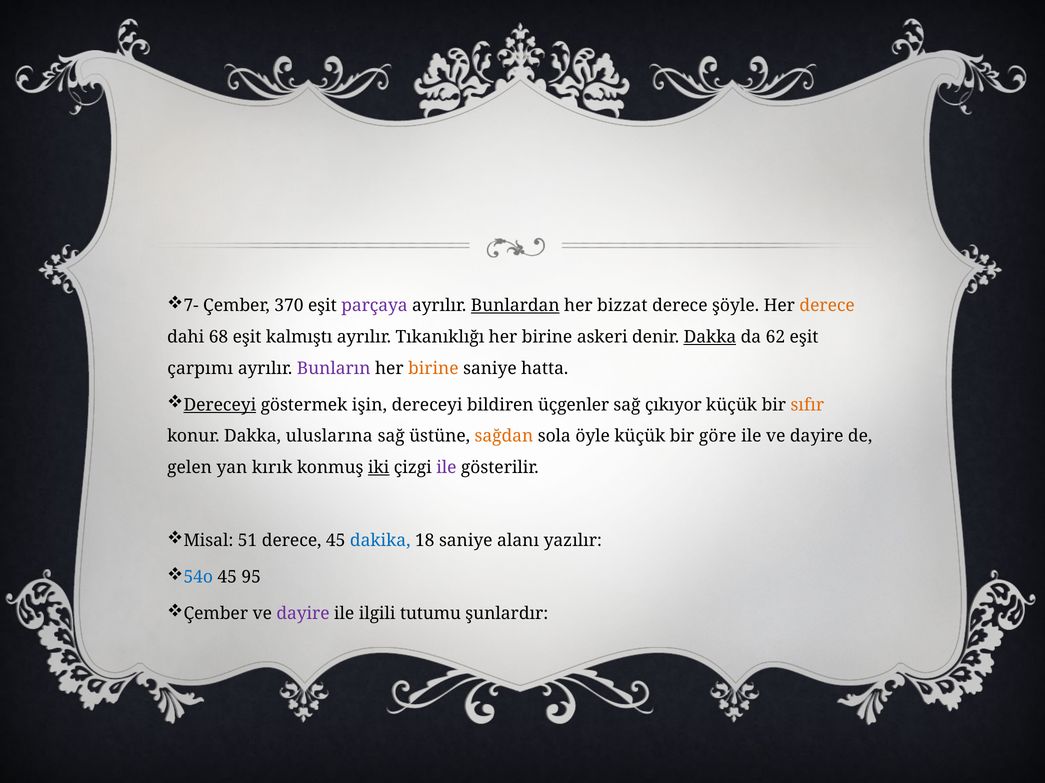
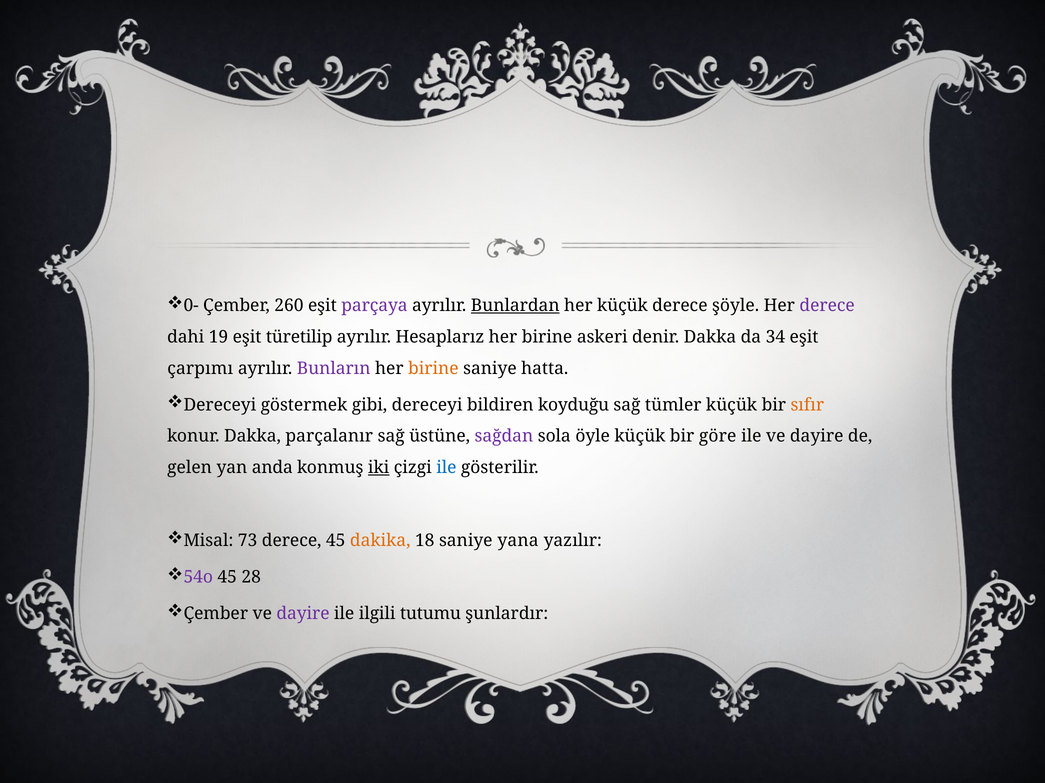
7-: 7- -> 0-
370: 370 -> 260
her bizzat: bizzat -> küçük
derece at (827, 306) colour: orange -> purple
68: 68 -> 19
kalmıştı: kalmıştı -> türetilip
Tıkanıklığı: Tıkanıklığı -> Hesaplarız
Dakka at (710, 337) underline: present -> none
62: 62 -> 34
Dereceyi at (220, 405) underline: present -> none
işin: işin -> gibi
üçgenler: üçgenler -> koyduğu
çıkıyor: çıkıyor -> tümler
uluslarına: uluslarına -> parçalanır
sağdan colour: orange -> purple
kırık: kırık -> anda
ile at (446, 468) colour: purple -> blue
51: 51 -> 73
dakika colour: blue -> orange
alanı: alanı -> yana
54o colour: blue -> purple
95: 95 -> 28
